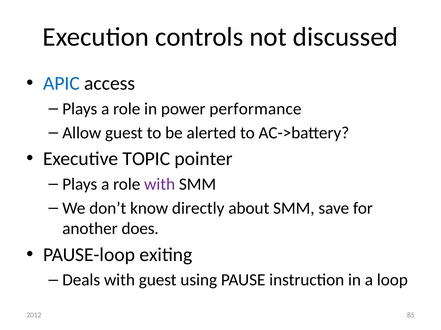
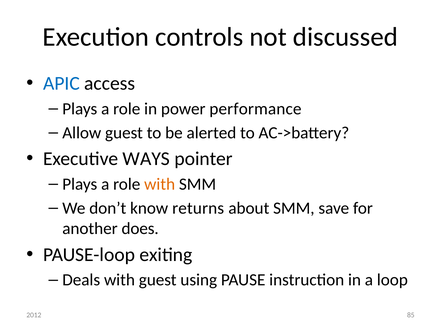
TOPIC: TOPIC -> WAYS
with at (160, 185) colour: purple -> orange
directly: directly -> returns
